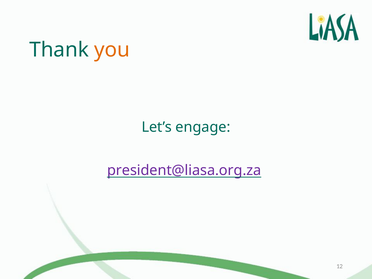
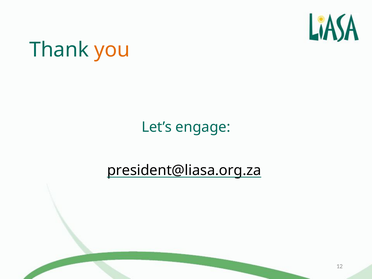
president@liasa.org.za colour: purple -> black
